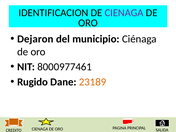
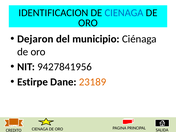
CIENAGA at (124, 13) colour: purple -> blue
8000977461: 8000977461 -> 9427841956
Rugido: Rugido -> Estirpe
